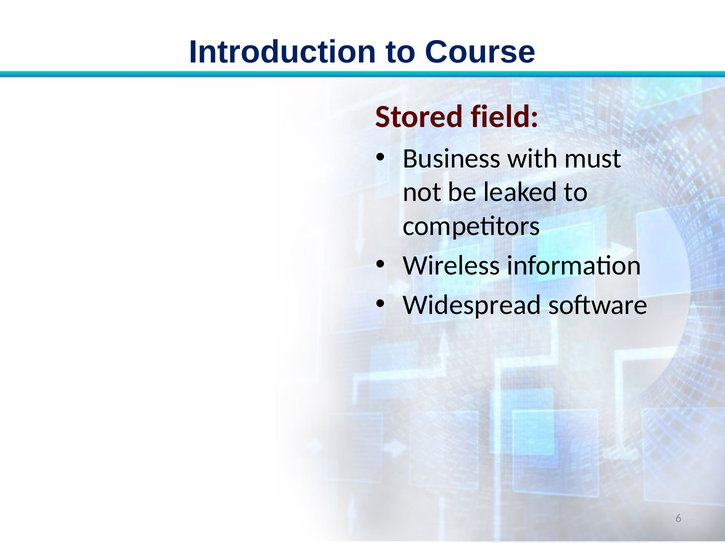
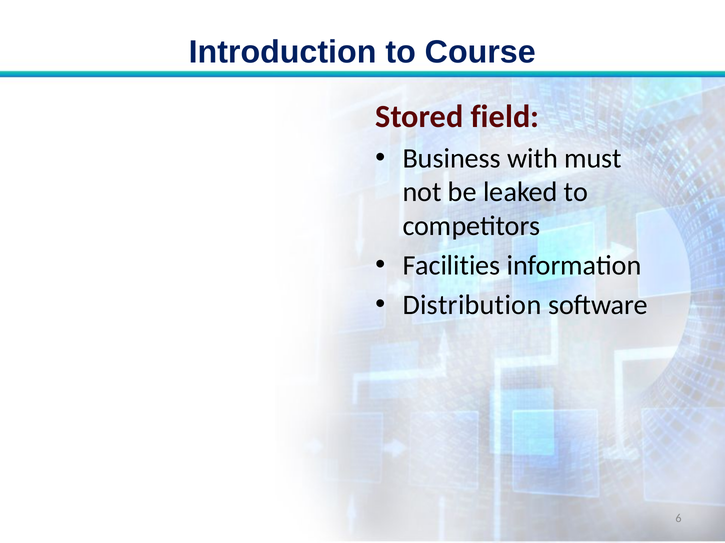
Wireless: Wireless -> Facilities
Widespread: Widespread -> Distribution
